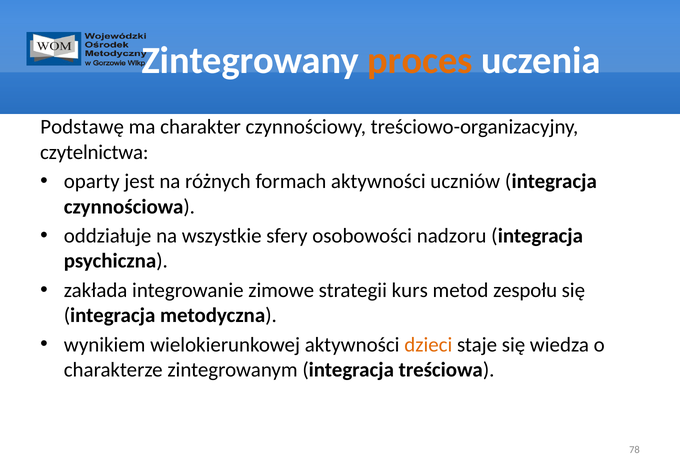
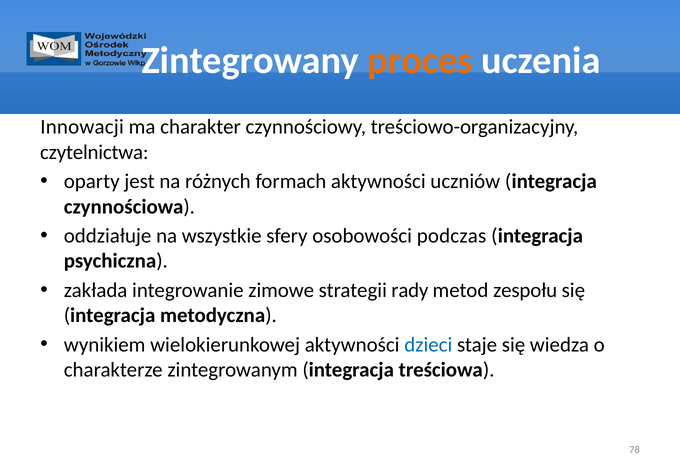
Podstawę: Podstawę -> Innowacji
nadzoru: nadzoru -> podczas
kurs: kurs -> rady
dzieci colour: orange -> blue
